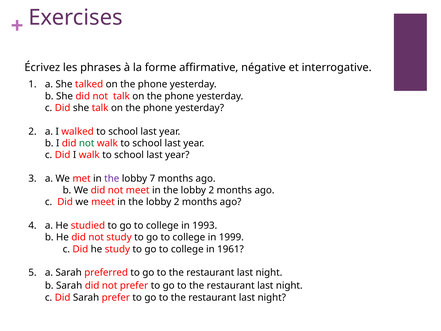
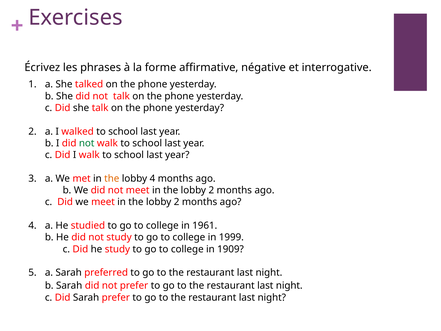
the at (112, 178) colour: purple -> orange
lobby 7: 7 -> 4
1993: 1993 -> 1961
1961: 1961 -> 1909
